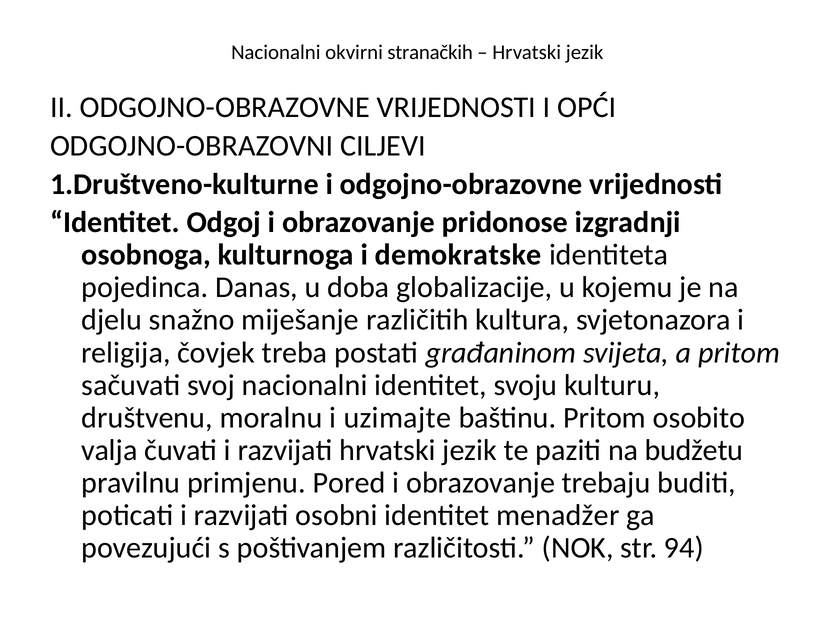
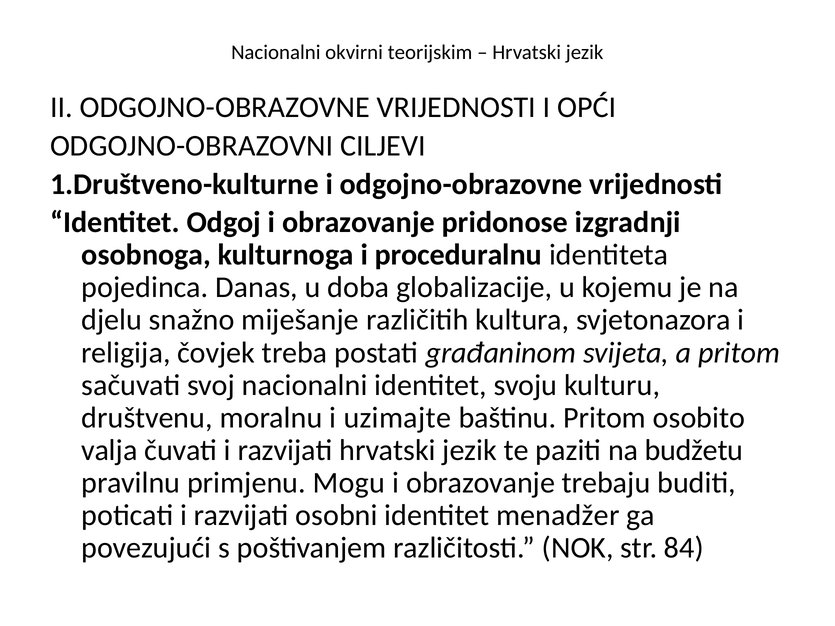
stranačkih: stranačkih -> teorijskim
demokratske: demokratske -> proceduralnu
Pored: Pored -> Mogu
94: 94 -> 84
